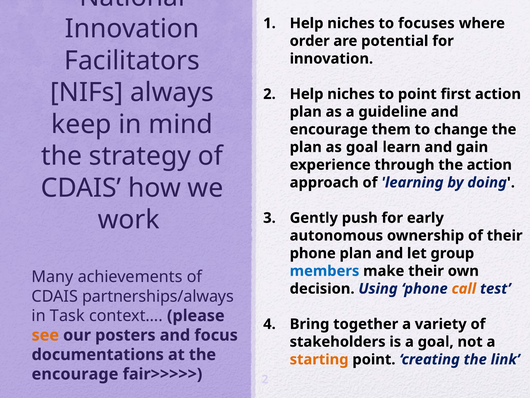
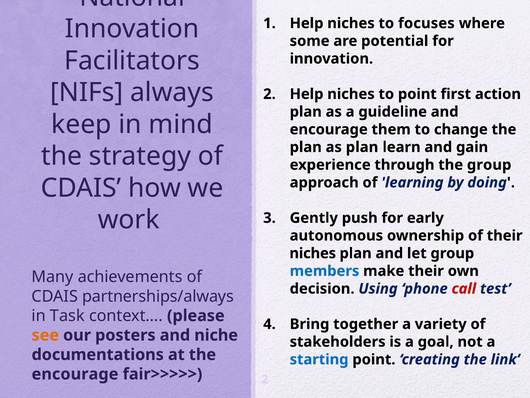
order: order -> some
as goal: goal -> plan
the action: action -> group
phone at (313, 253): phone -> niches
call colour: orange -> red
focus: focus -> niche
starting colour: orange -> blue
